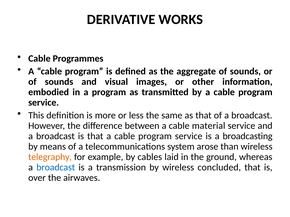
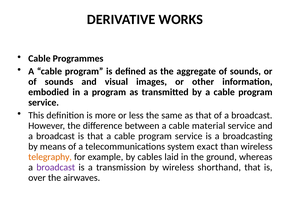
arose: arose -> exact
broadcast at (56, 168) colour: blue -> purple
concluded: concluded -> shorthand
